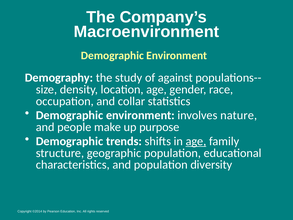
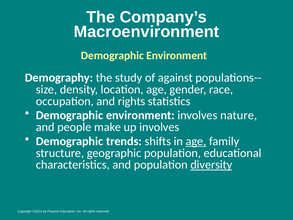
and collar: collar -> rights
up purpose: purpose -> involves
diversity underline: none -> present
